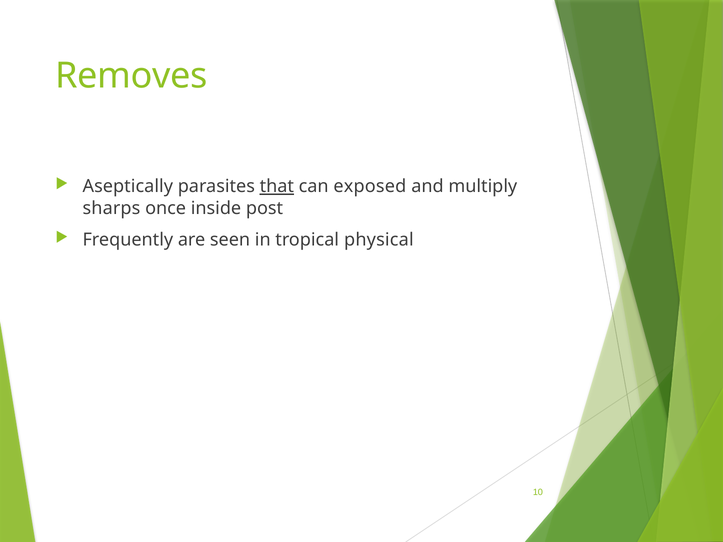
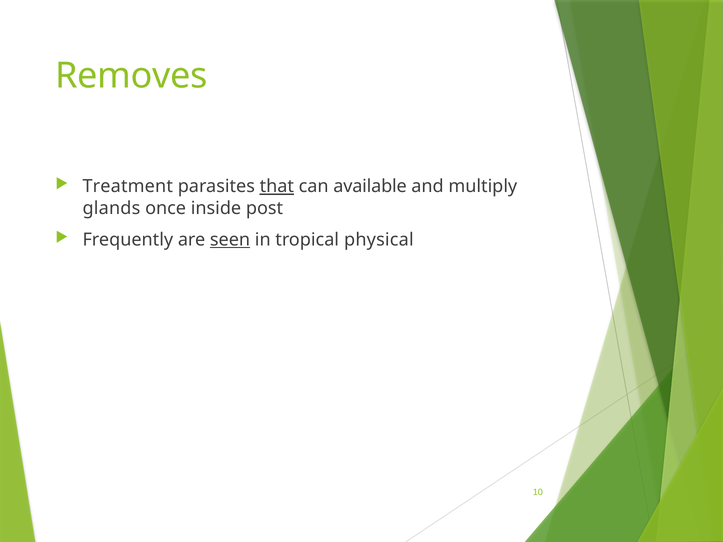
Aseptically: Aseptically -> Treatment
exposed: exposed -> available
sharps: sharps -> glands
seen underline: none -> present
